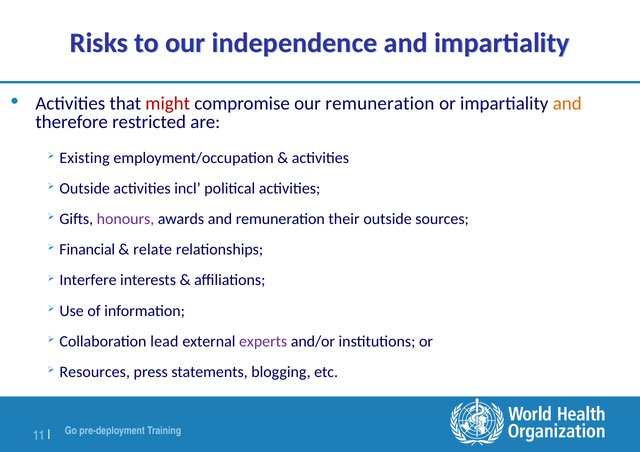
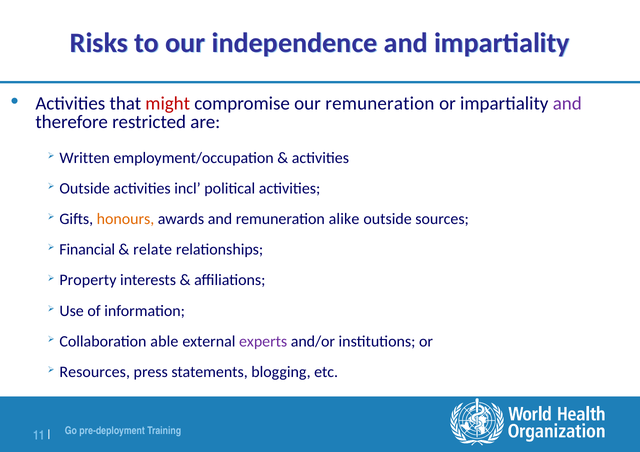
and at (567, 104) colour: orange -> purple
Existing: Existing -> Written
honours colour: purple -> orange
their: their -> alike
Interfere: Interfere -> Property
lead: lead -> able
